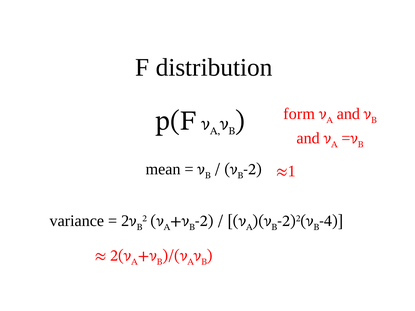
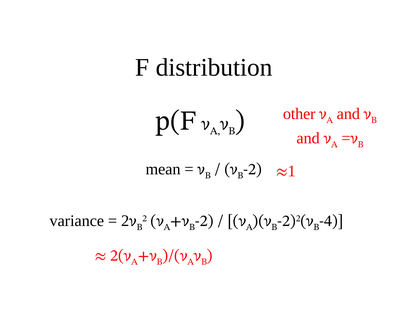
form: form -> other
